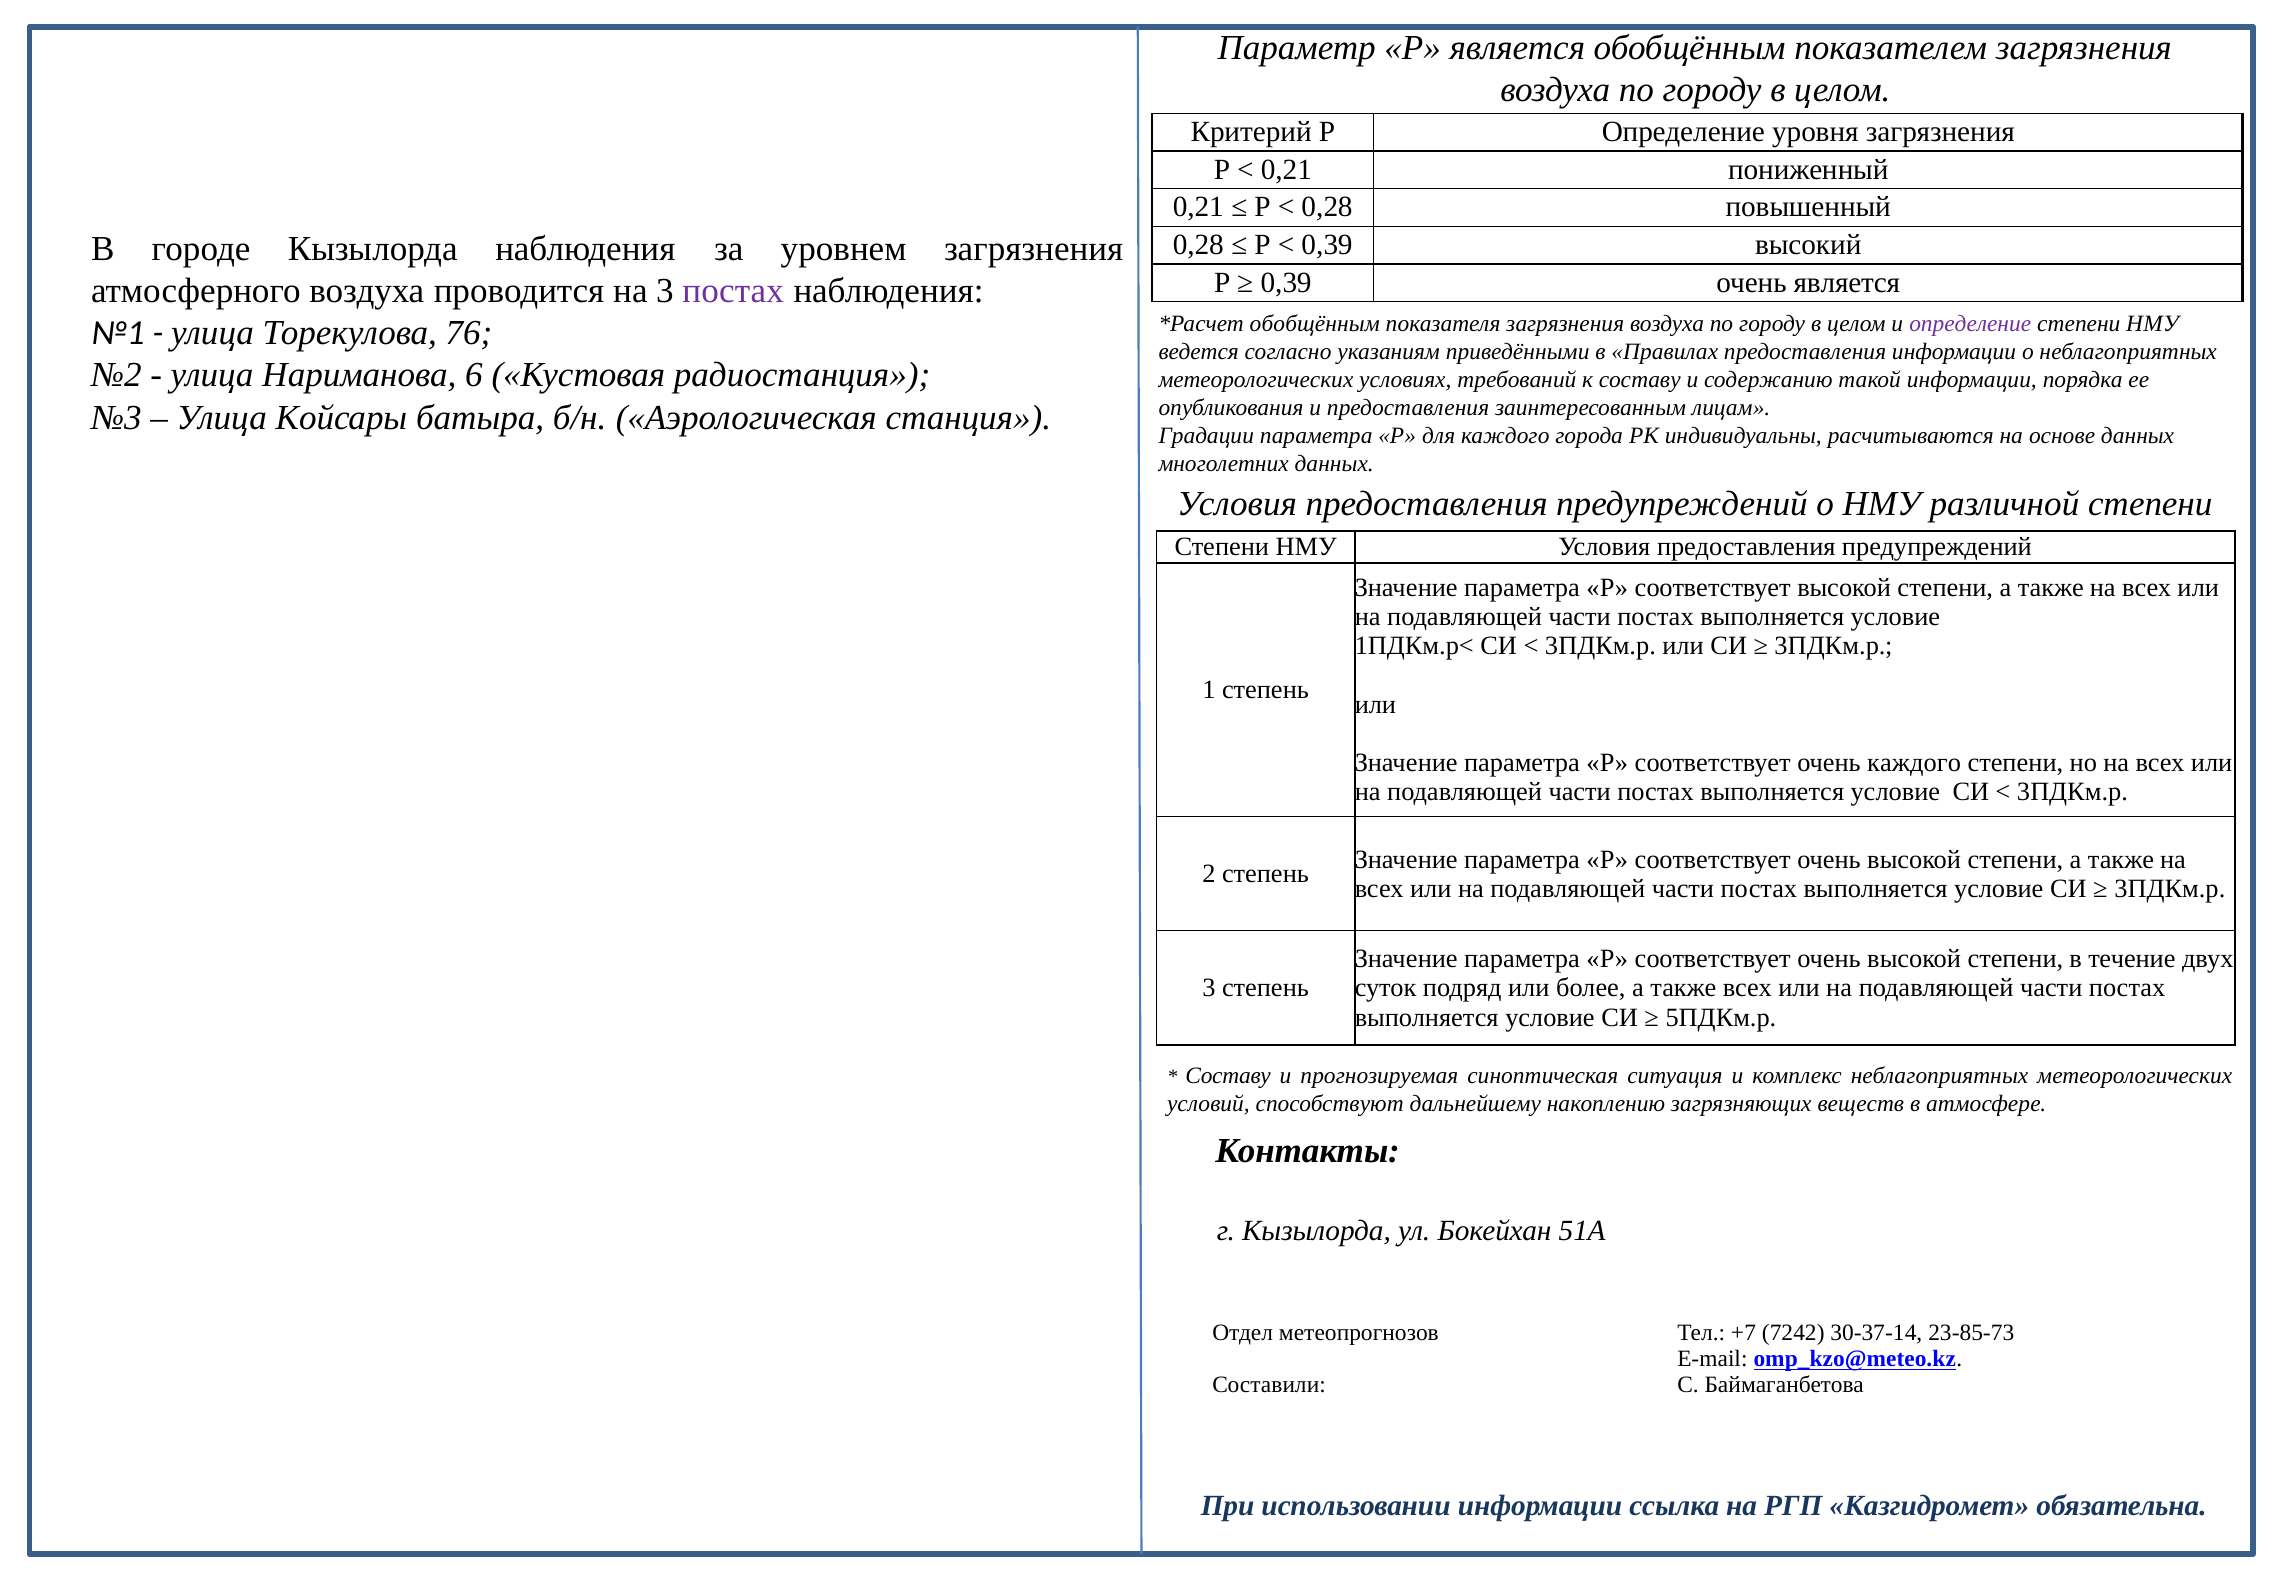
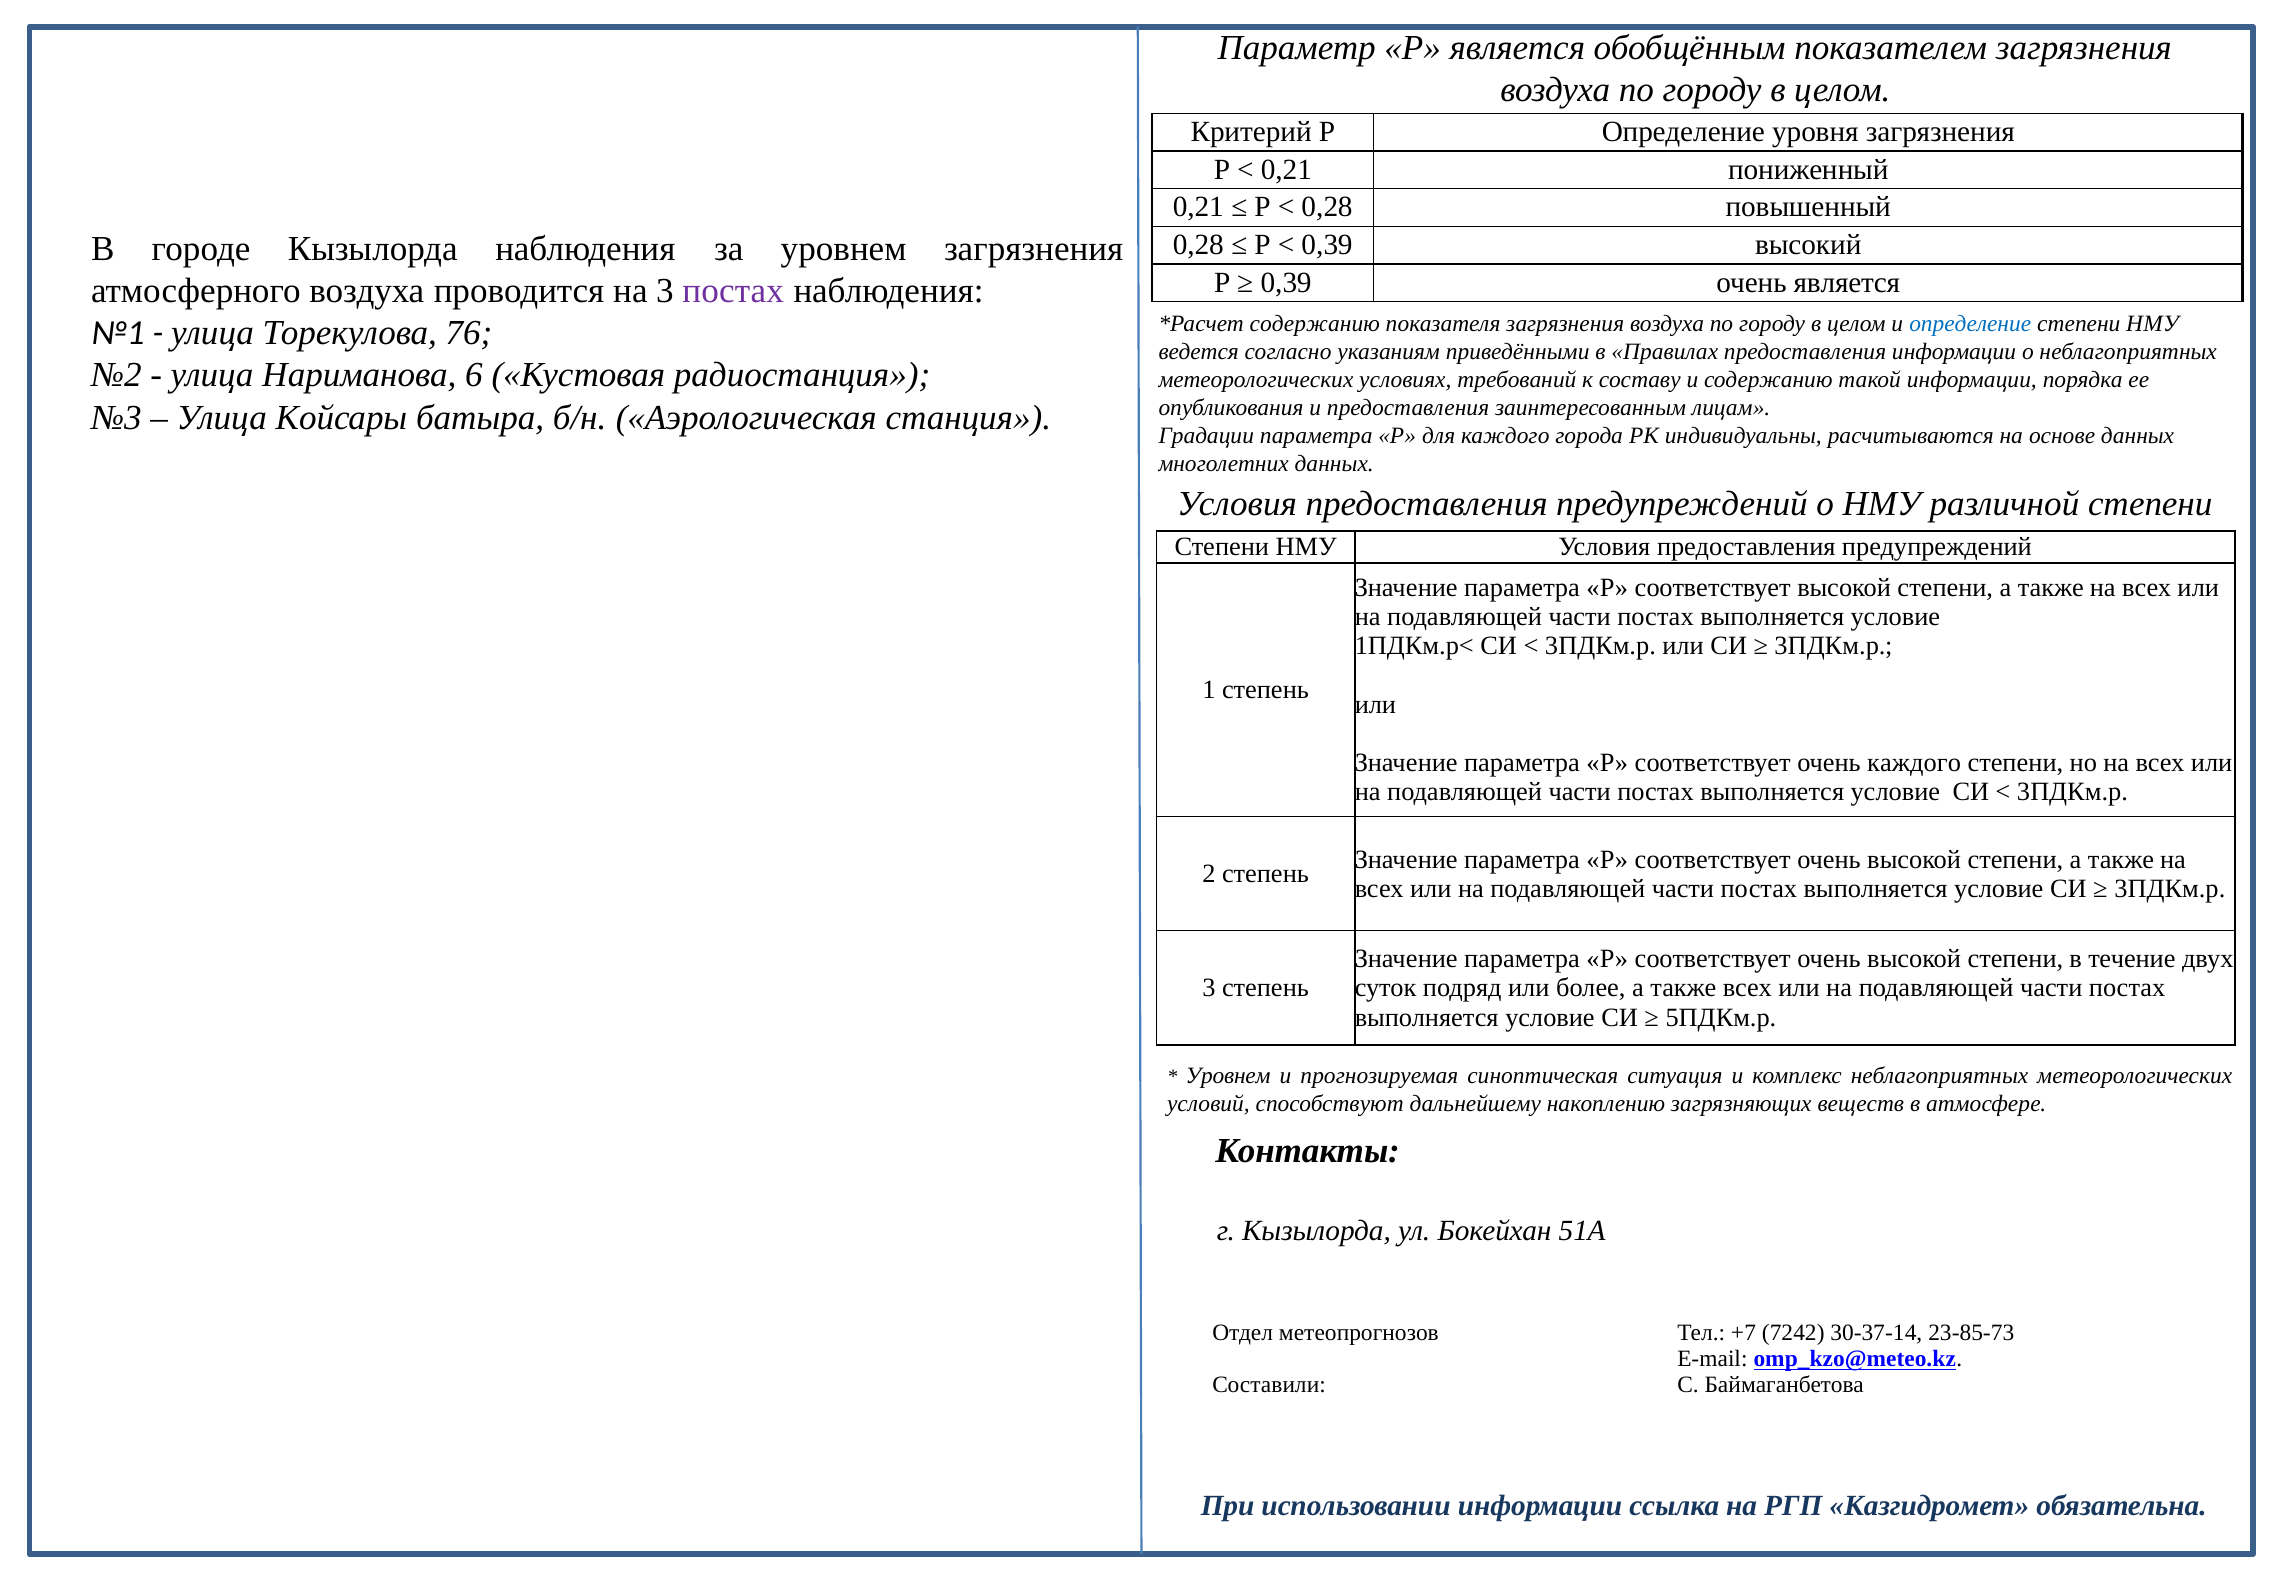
обобщённым at (1315, 324): обобщённым -> содержанию
определение at (1970, 324) colour: purple -> blue
Составу at (1228, 1075): Составу -> Уровнем
